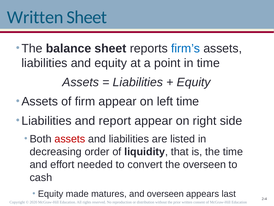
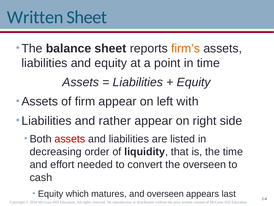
firm’s colour: blue -> orange
left time: time -> with
report: report -> rather
made: made -> which
